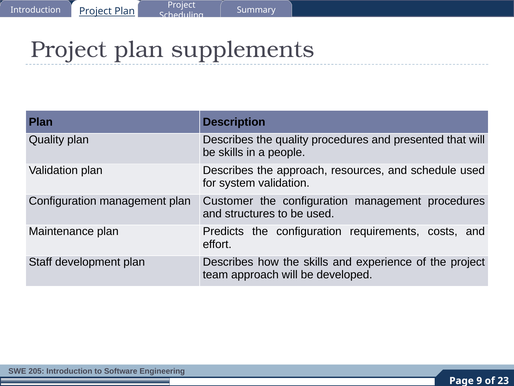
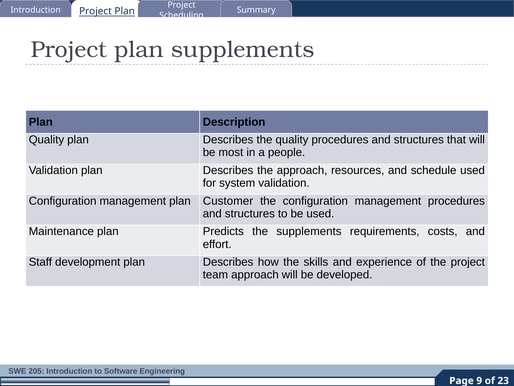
quality procedures and presented: presented -> structures
be skills: skills -> most
Predicts the configuration: configuration -> supplements
